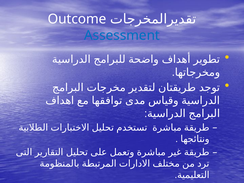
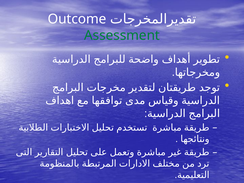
Assessment colour: blue -> green
